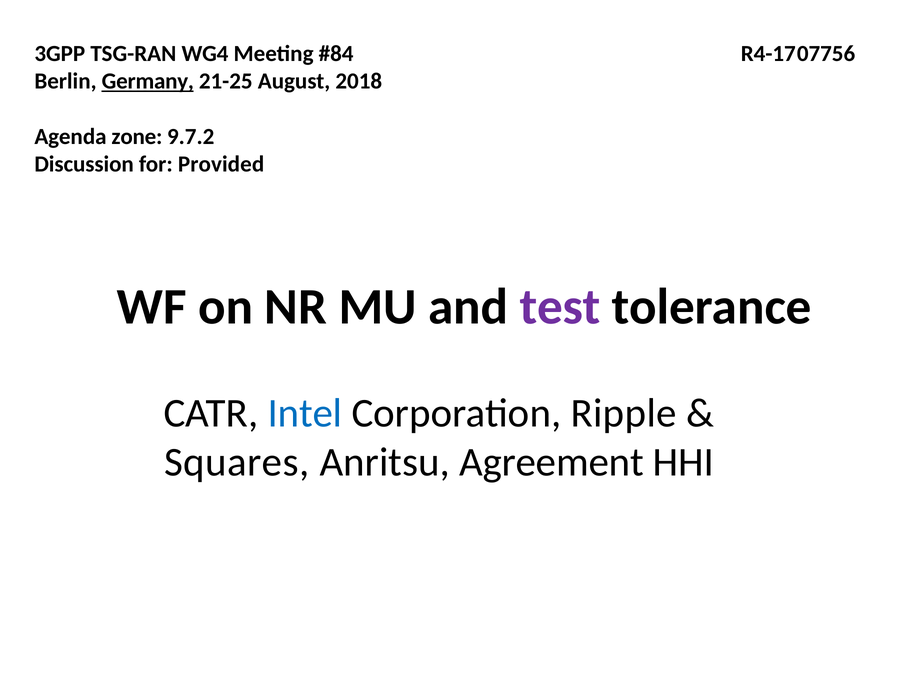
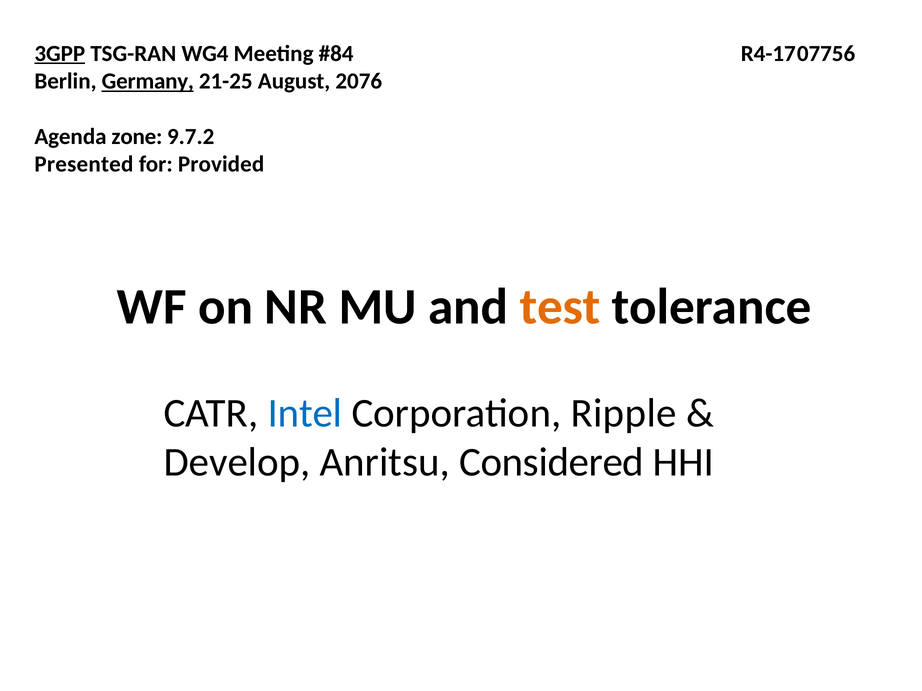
3GPP underline: none -> present
2018: 2018 -> 2076
Discussion: Discussion -> Presented
test colour: purple -> orange
Squares: Squares -> Develop
Agreement: Agreement -> Considered
